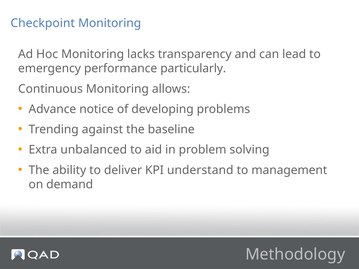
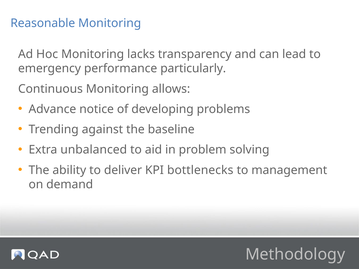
Checkpoint: Checkpoint -> Reasonable
understand: understand -> bottlenecks
